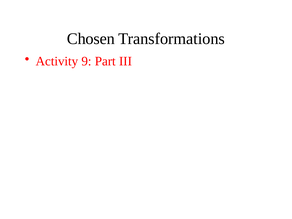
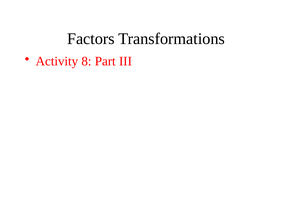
Chosen: Chosen -> Factors
9: 9 -> 8
